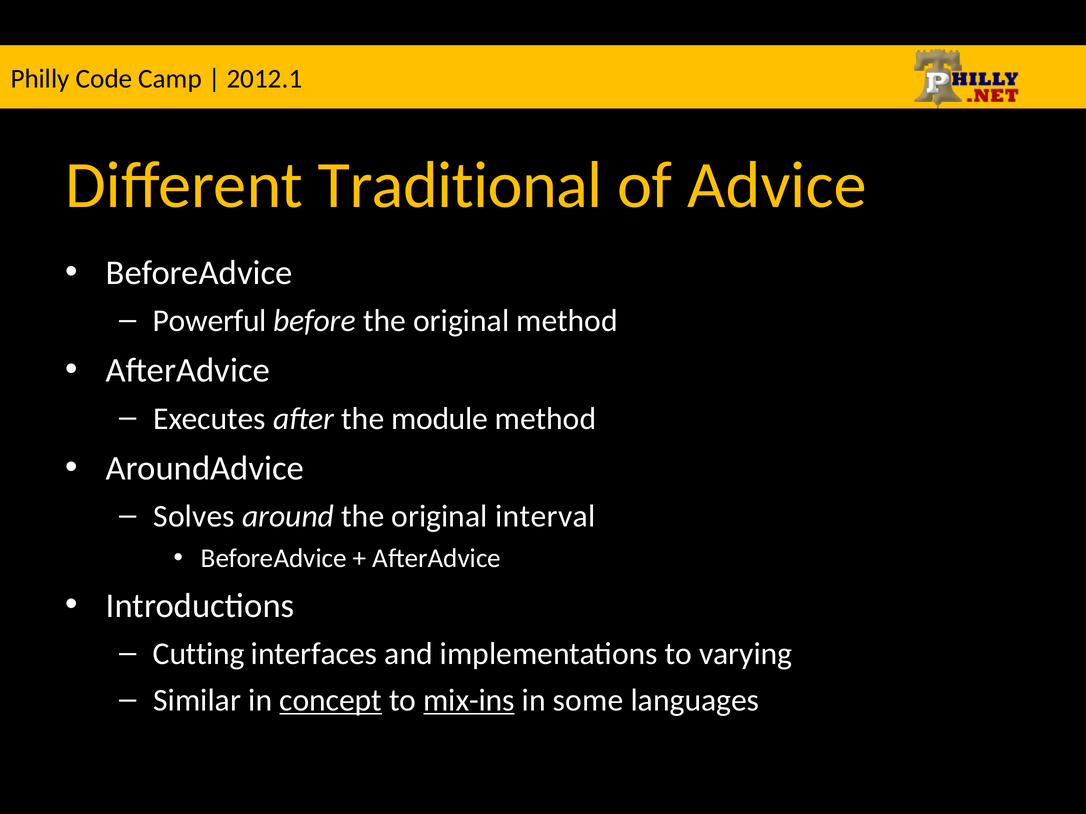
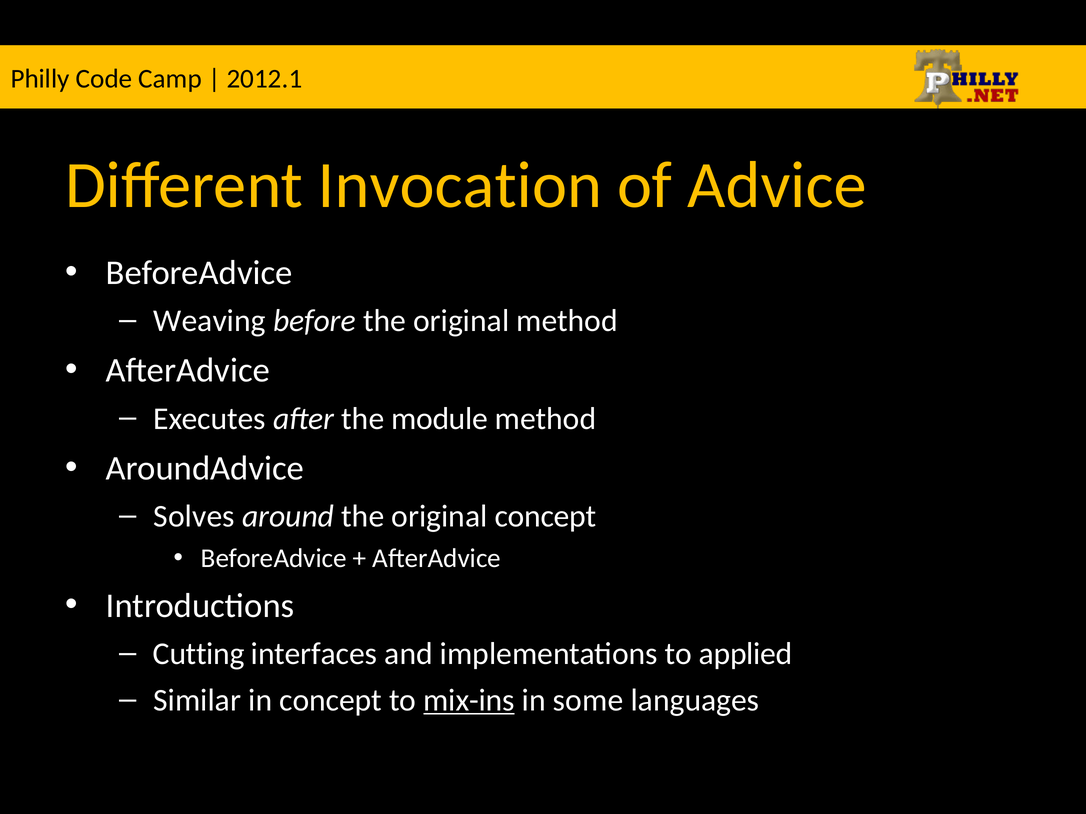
Traditional: Traditional -> Invocation
Powerful: Powerful -> Weaving
original interval: interval -> concept
varying: varying -> applied
concept at (331, 701) underline: present -> none
